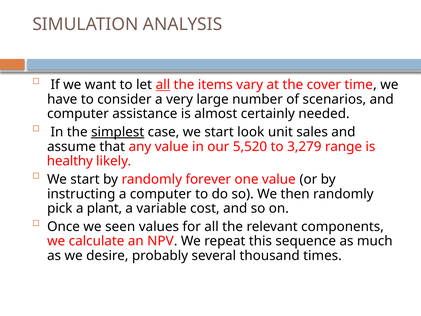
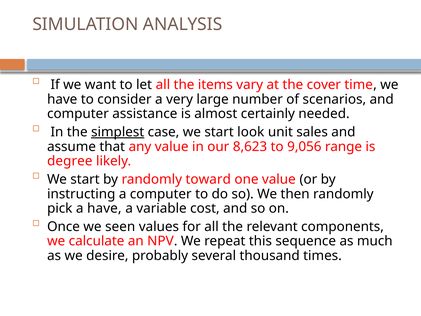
all at (163, 85) underline: present -> none
5,520: 5,520 -> 8,623
3,279: 3,279 -> 9,056
healthy: healthy -> degree
forever: forever -> toward
a plant: plant -> have
